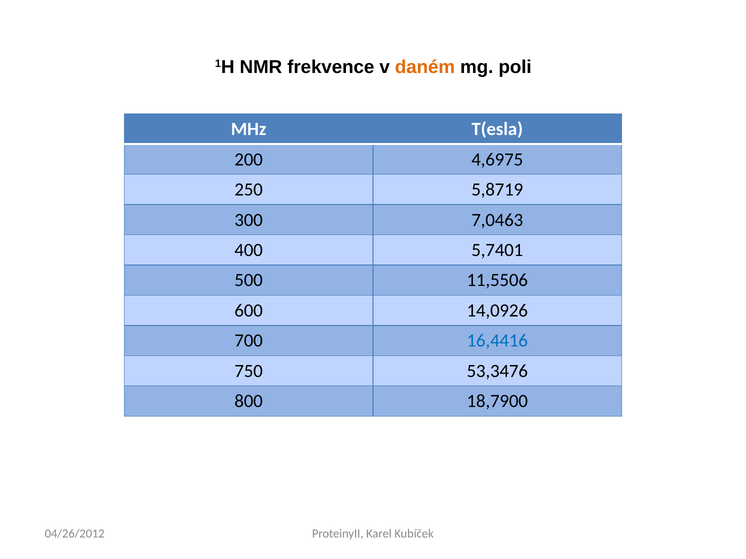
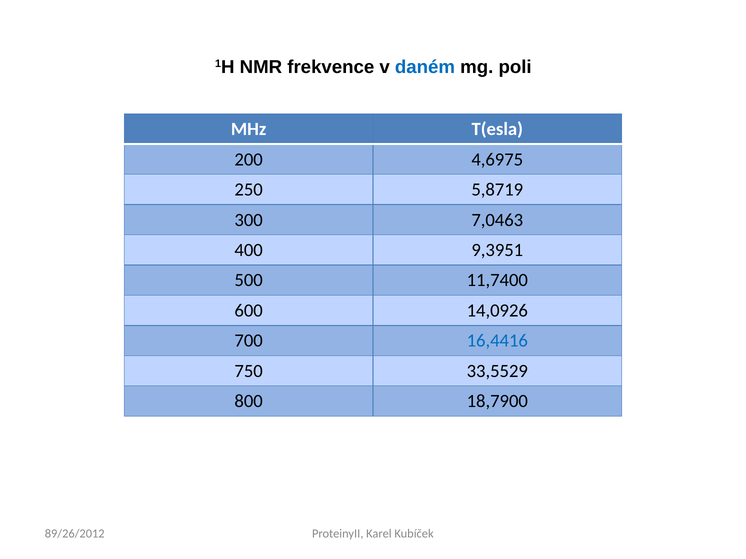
daném colour: orange -> blue
5,7401: 5,7401 -> 9,3951
11,5506: 11,5506 -> 11,7400
53,3476: 53,3476 -> 33,5529
04/26/2012: 04/26/2012 -> 89/26/2012
